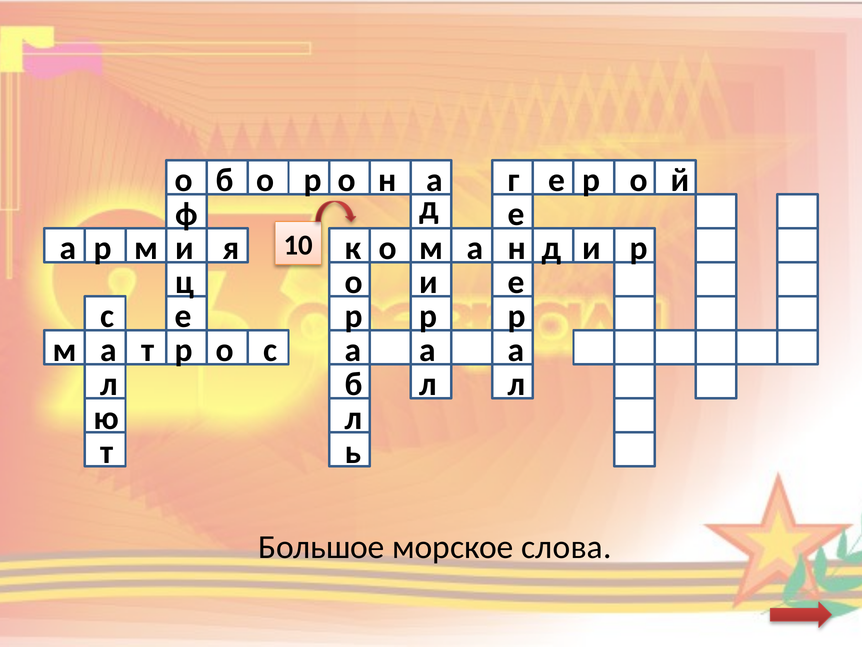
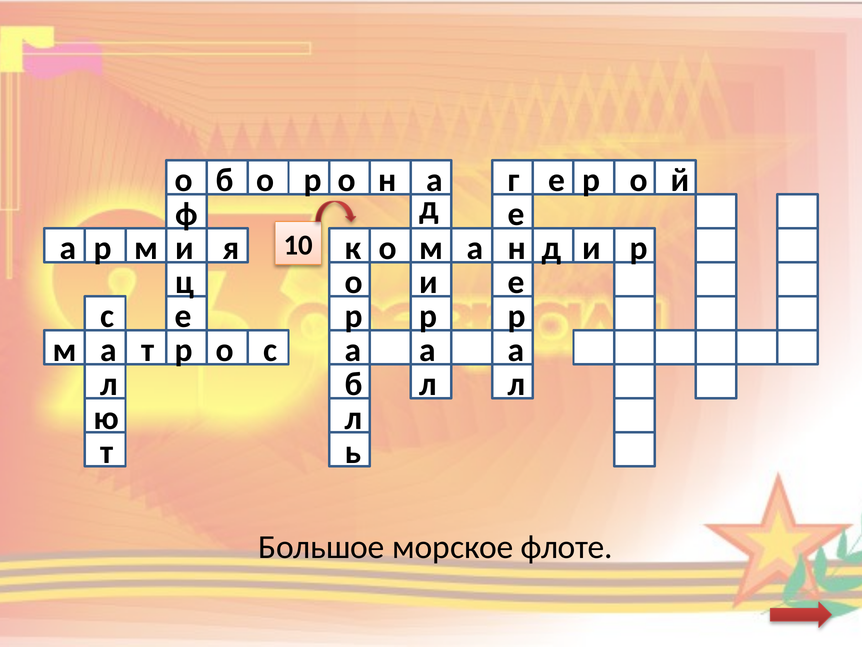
слова: слова -> флоте
